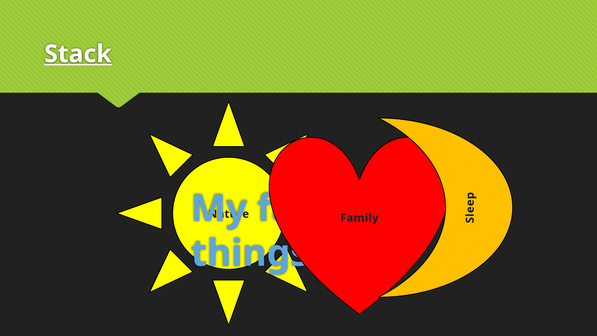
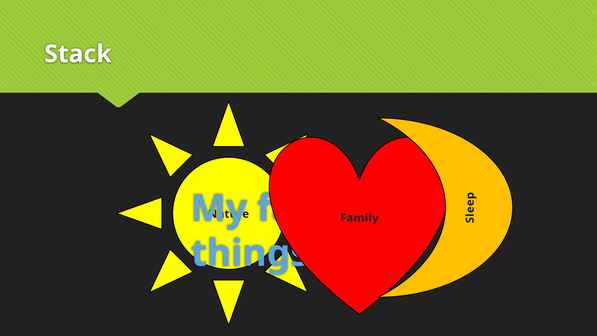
Stack underline: present -> none
